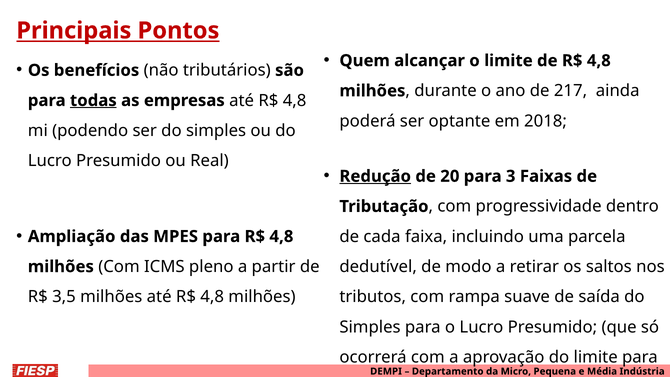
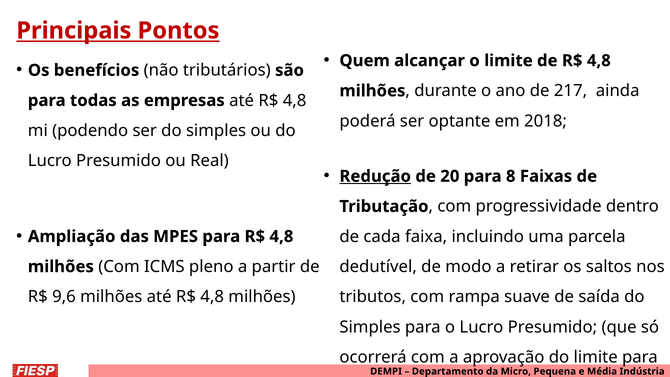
todas underline: present -> none
3: 3 -> 8
3,5: 3,5 -> 9,6
